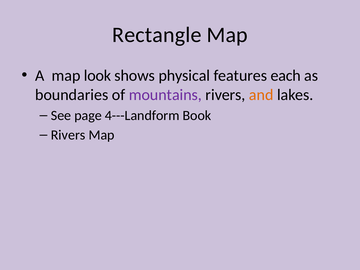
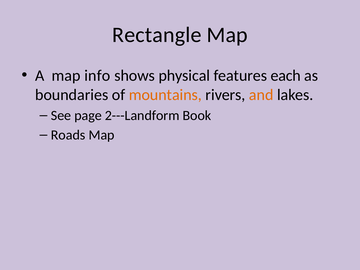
look: look -> info
mountains colour: purple -> orange
4---Landform: 4---Landform -> 2---Landform
Rivers at (68, 135): Rivers -> Roads
